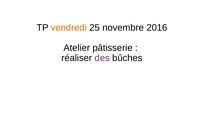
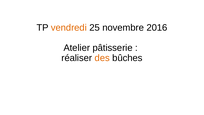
des colour: purple -> orange
